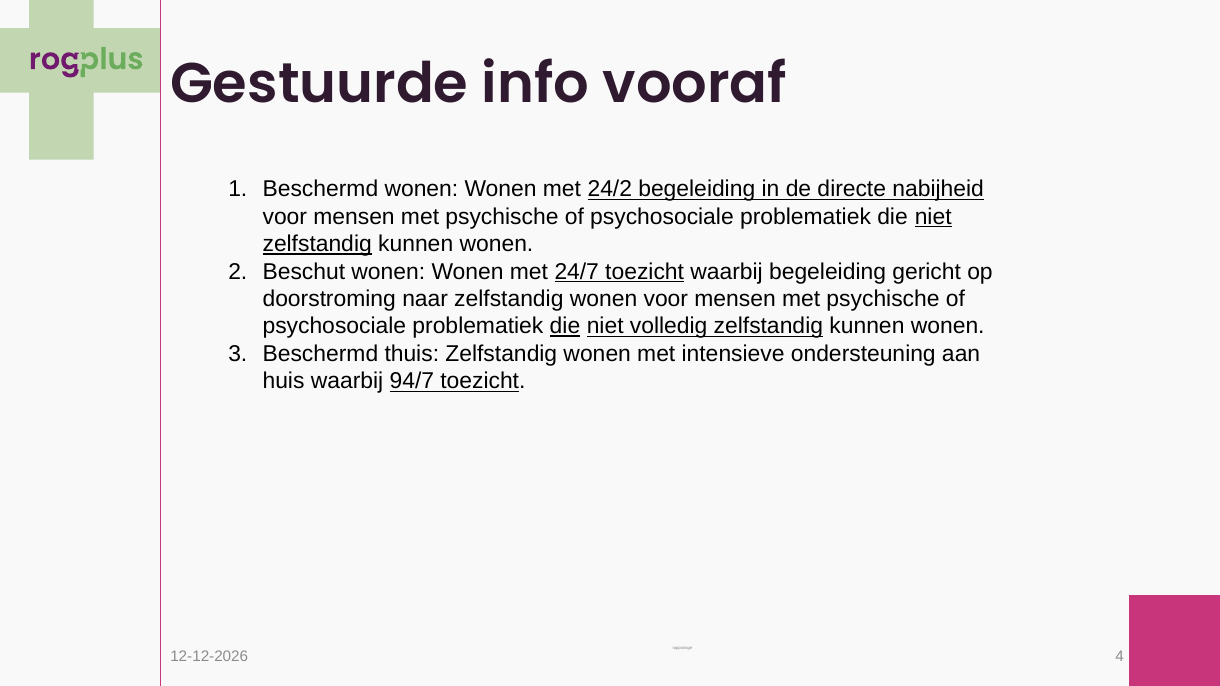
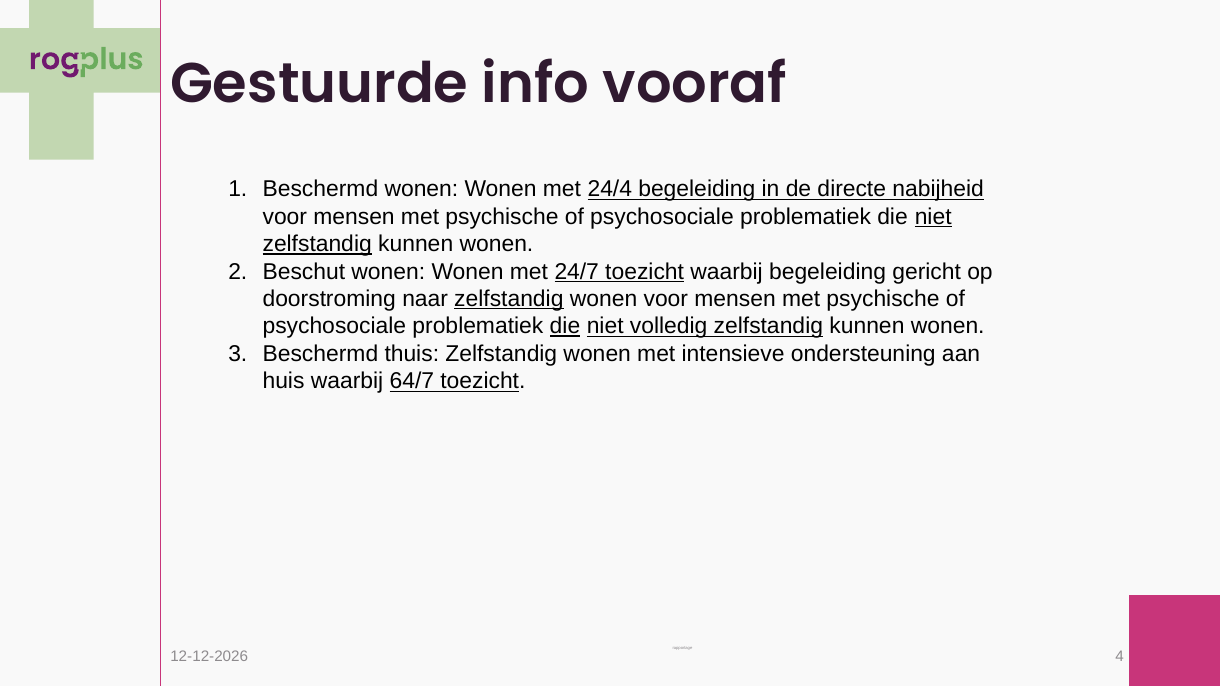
24/2: 24/2 -> 24/4
zelfstandig at (509, 299) underline: none -> present
94/7: 94/7 -> 64/7
